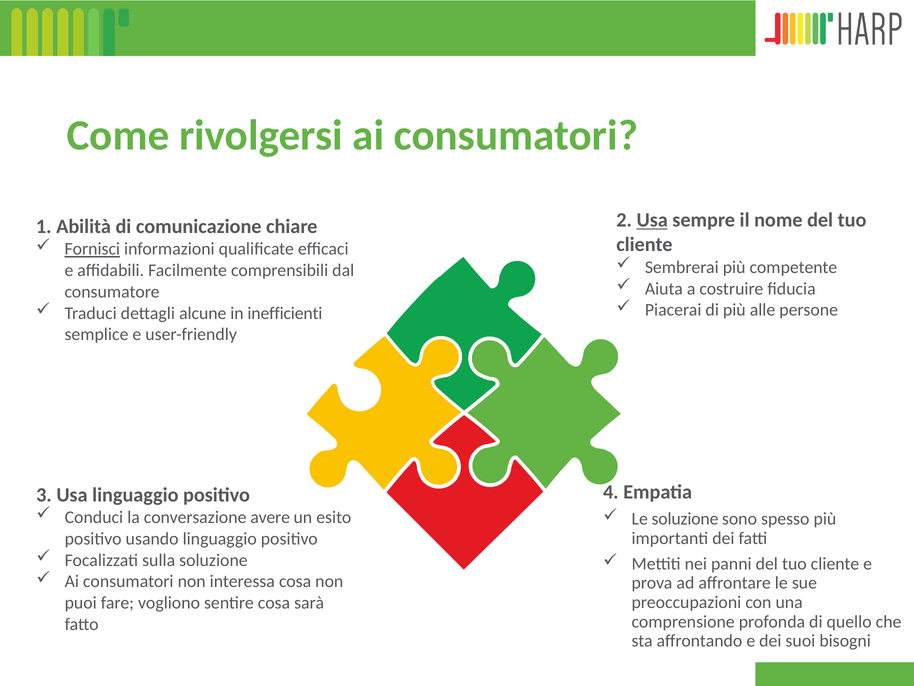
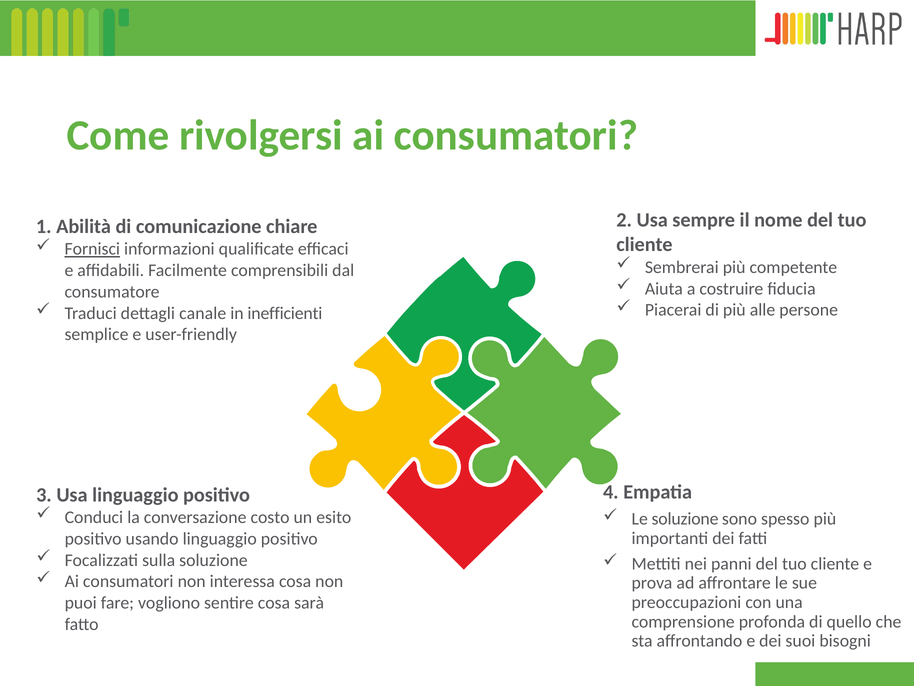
Usa at (652, 220) underline: present -> none
alcune: alcune -> canale
avere: avere -> costo
